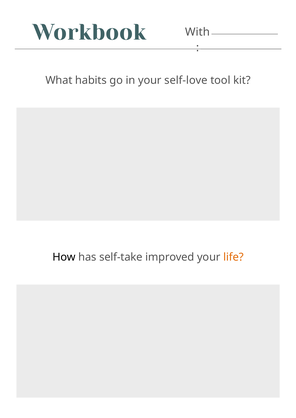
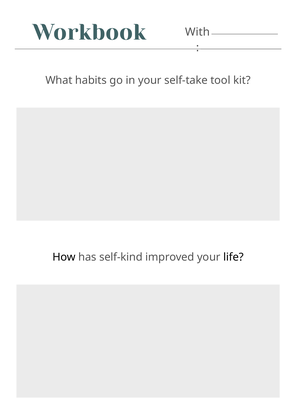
self-love: self-love -> self-take
self-take: self-take -> self-kind
life colour: orange -> black
